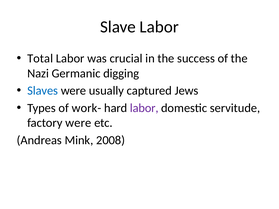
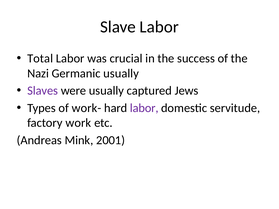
Germanic digging: digging -> usually
Slaves colour: blue -> purple
factory were: were -> work
2008: 2008 -> 2001
